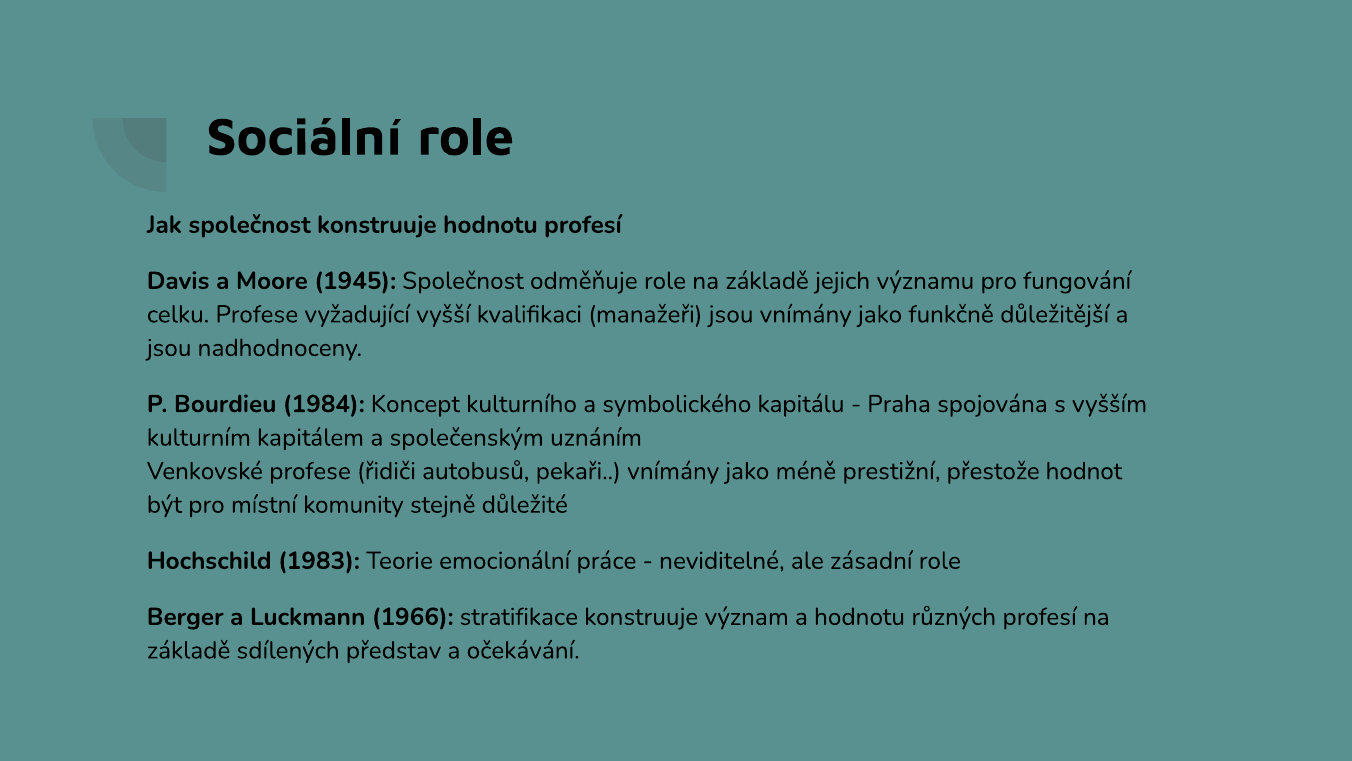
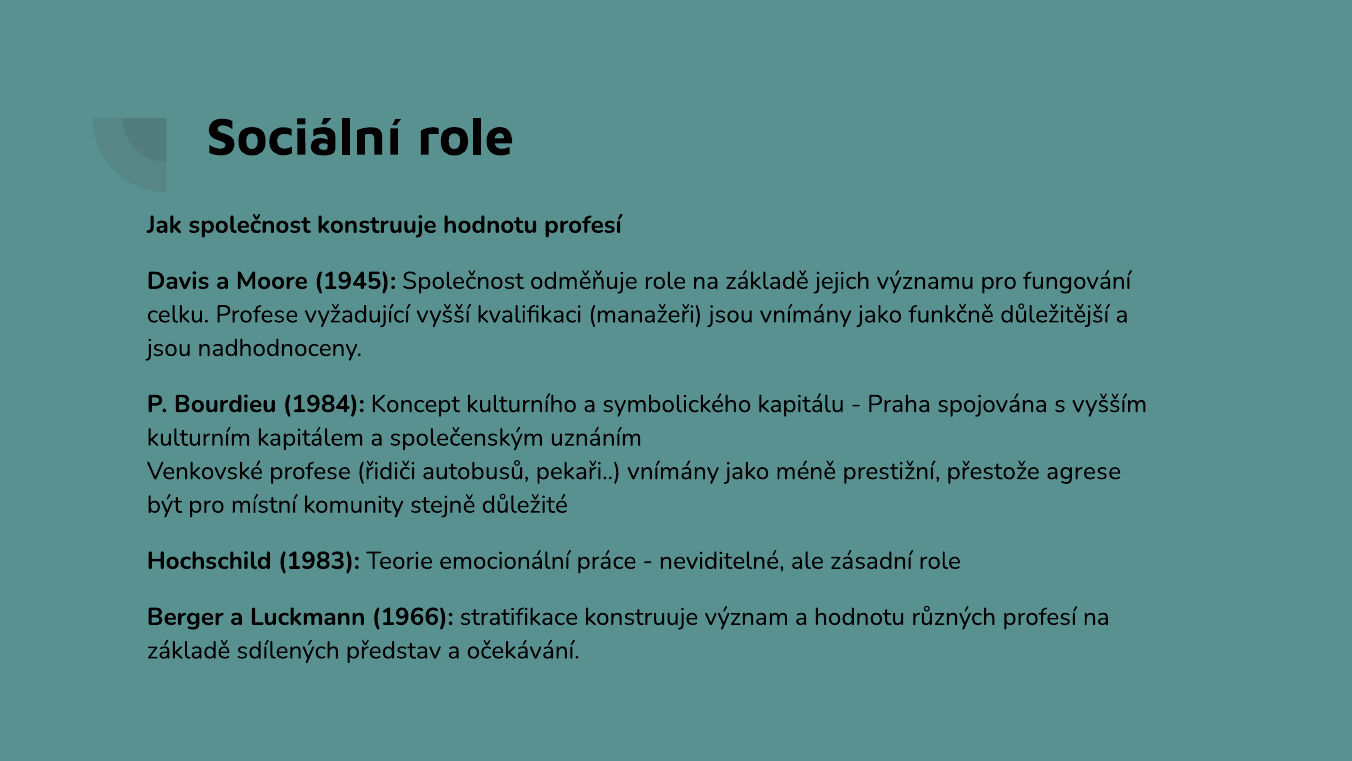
hodnot: hodnot -> agrese
